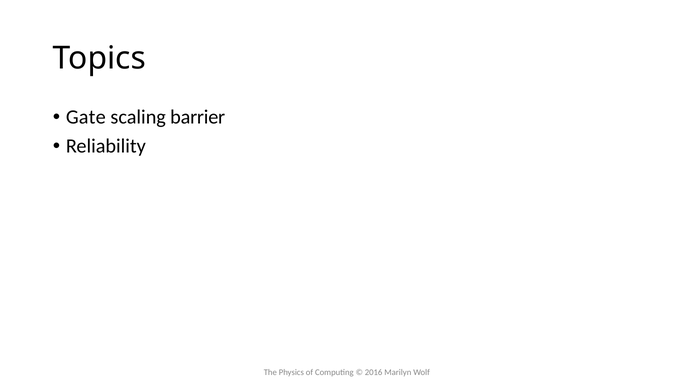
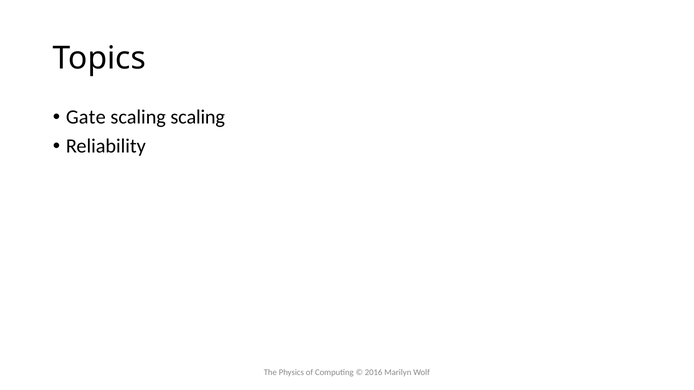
scaling barrier: barrier -> scaling
